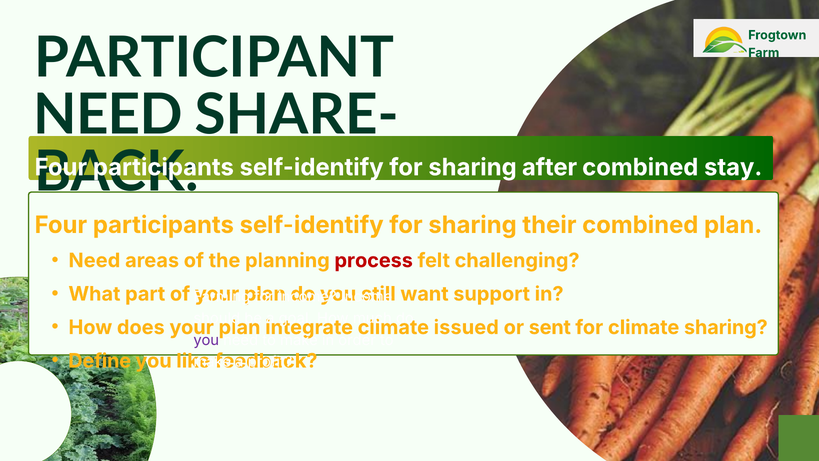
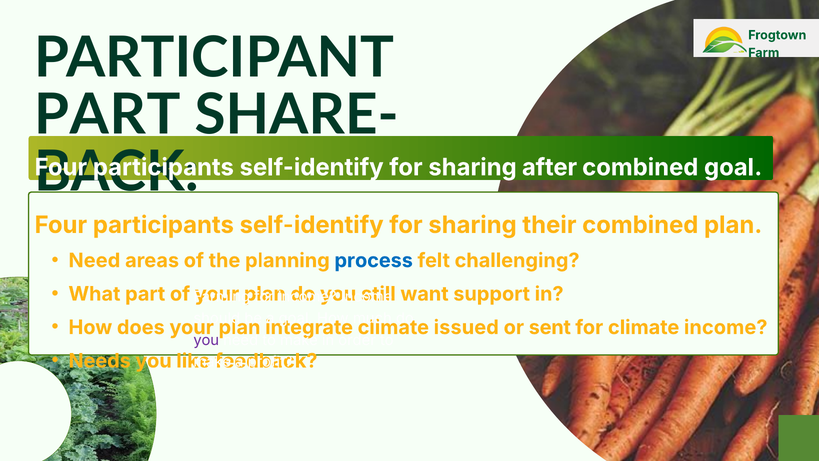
NEED at (108, 115): NEED -> PART
combined stay: stay -> goal
process colour: red -> blue
climate sharing: sharing -> income
Define: Define -> Needs
